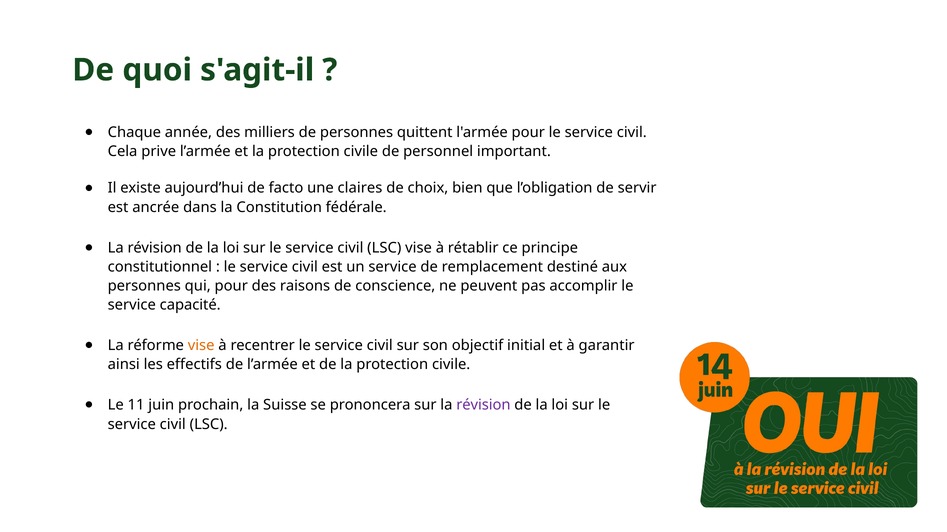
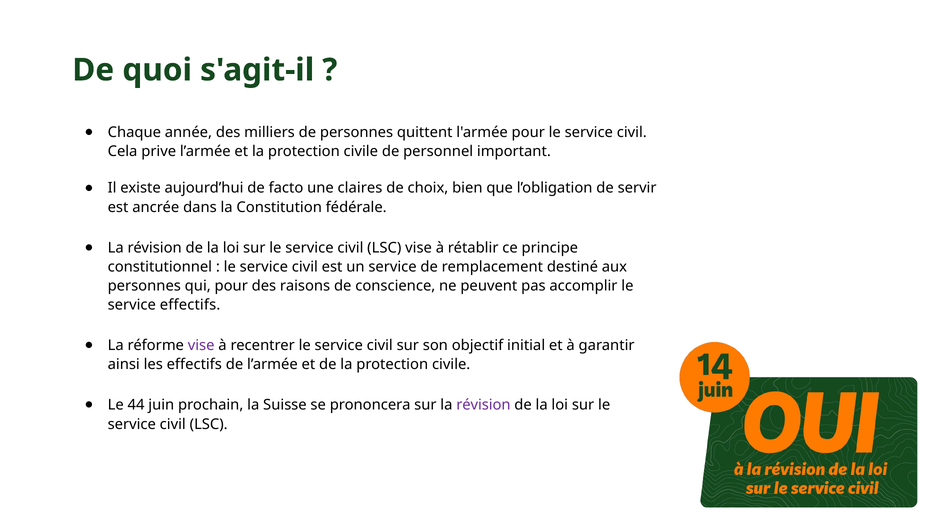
service capacité: capacité -> effectifs
vise at (201, 346) colour: orange -> purple
11: 11 -> 44
